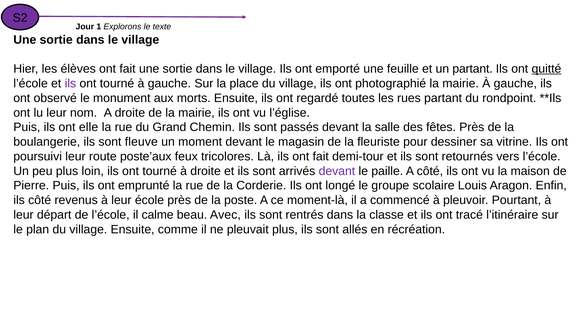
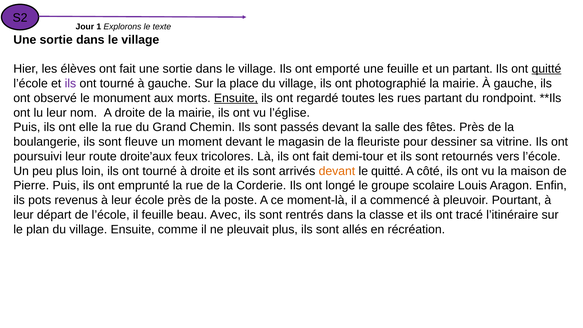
Ensuite at (236, 98) underline: none -> present
poste’aux: poste’aux -> droite’aux
devant at (337, 171) colour: purple -> orange
le paille: paille -> quitté
ils côté: côté -> pots
il calme: calme -> feuille
